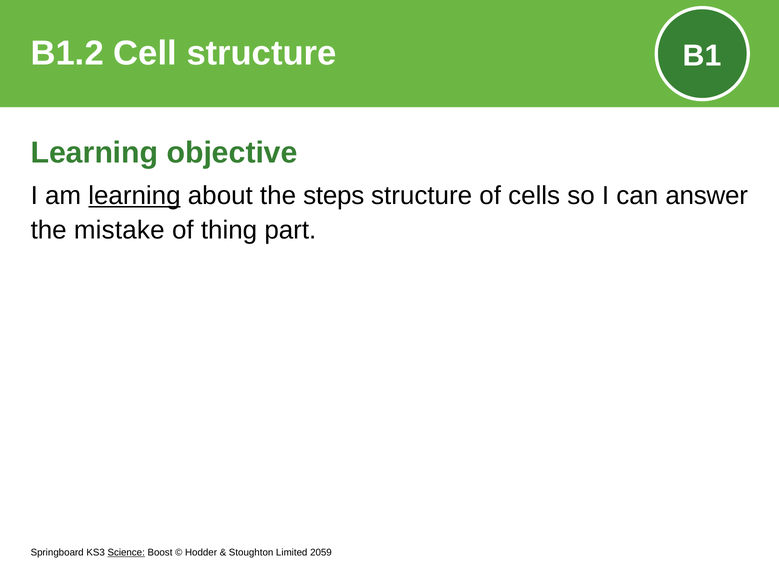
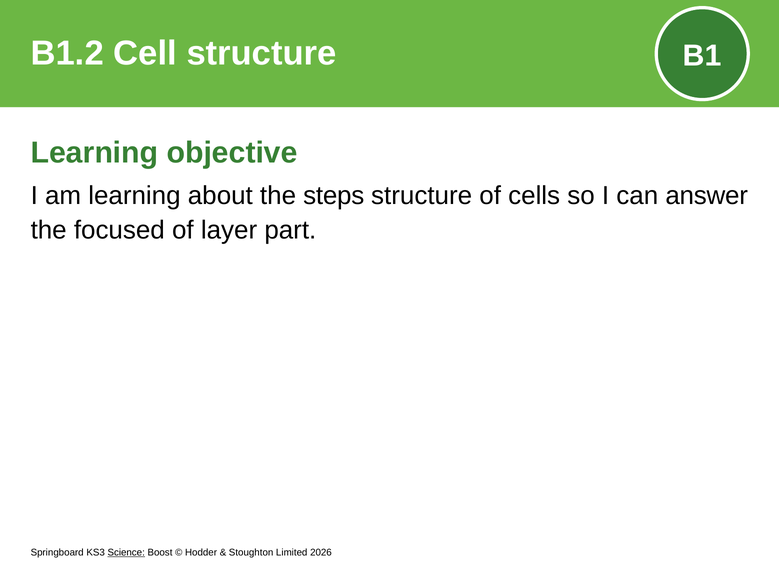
learning at (134, 196) underline: present -> none
mistake: mistake -> focused
thing: thing -> layer
2059: 2059 -> 2026
